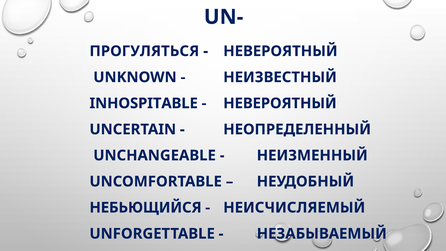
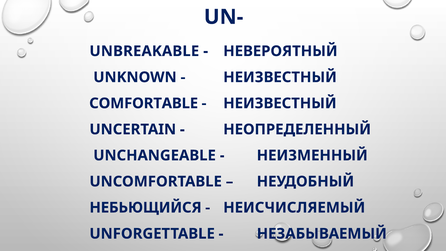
ПРОГУЛЯТЬСЯ: ПРОГУЛЯТЬСЯ -> UNBREAKABLE
INHOSPITABLE: INHOSPITABLE -> COMFORTABLE
НЕВЕРОЯТНЫЙ at (280, 103): НЕВЕРОЯТНЫЙ -> НЕИЗВЕСТНЫЙ
